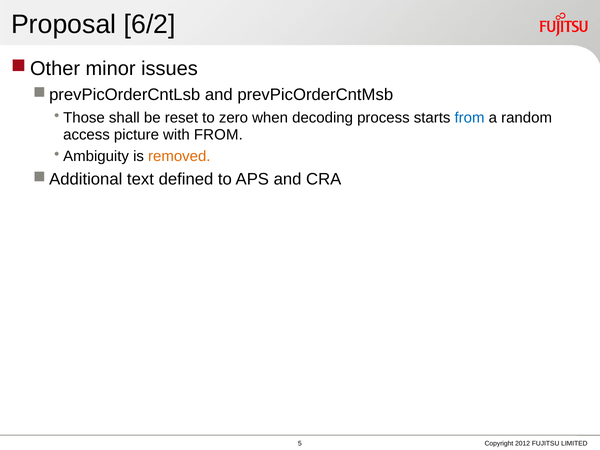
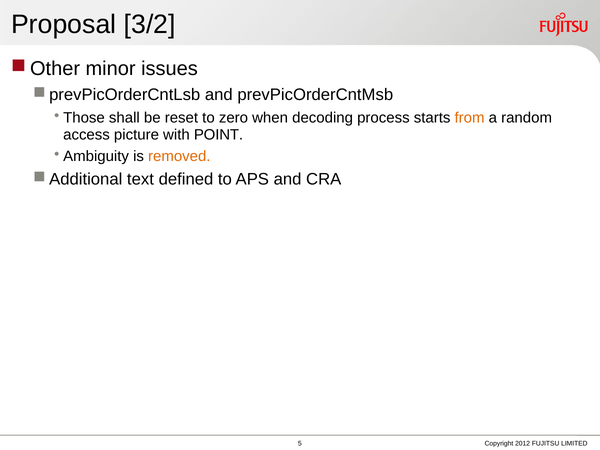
6/2: 6/2 -> 3/2
from at (470, 118) colour: blue -> orange
with FROM: FROM -> POINT
